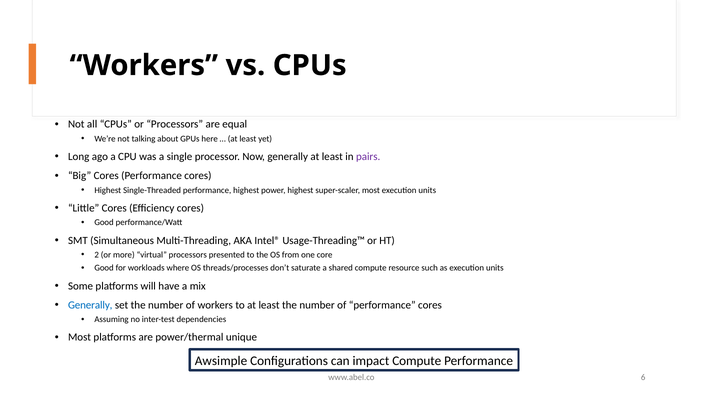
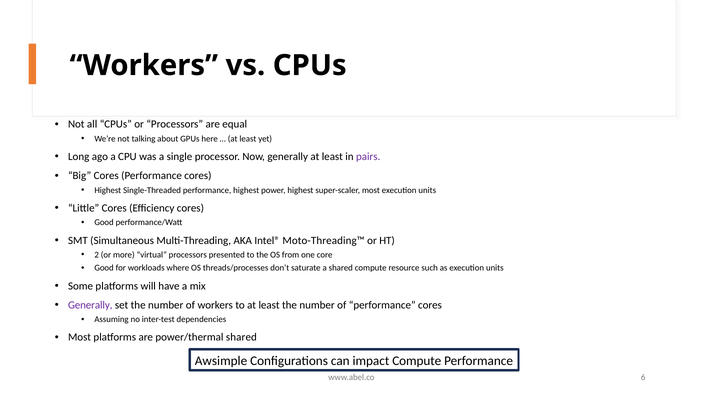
Usage-Threading™: Usage-Threading™ -> Moto-Threading™
Generally at (90, 305) colour: blue -> purple
power/thermal unique: unique -> shared
